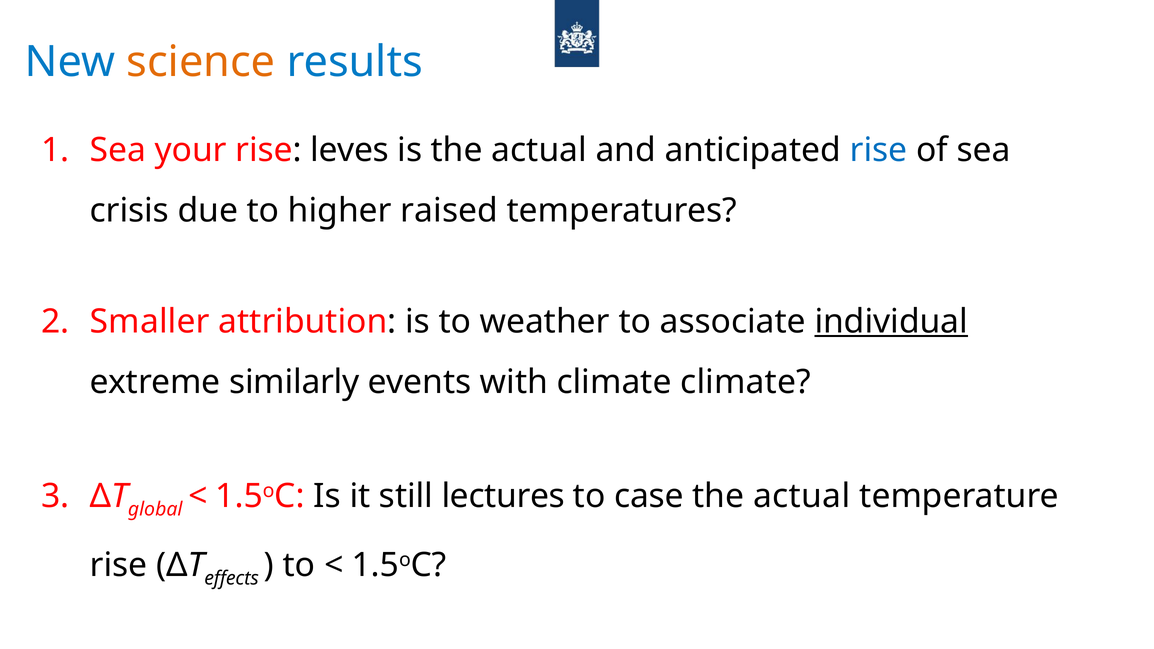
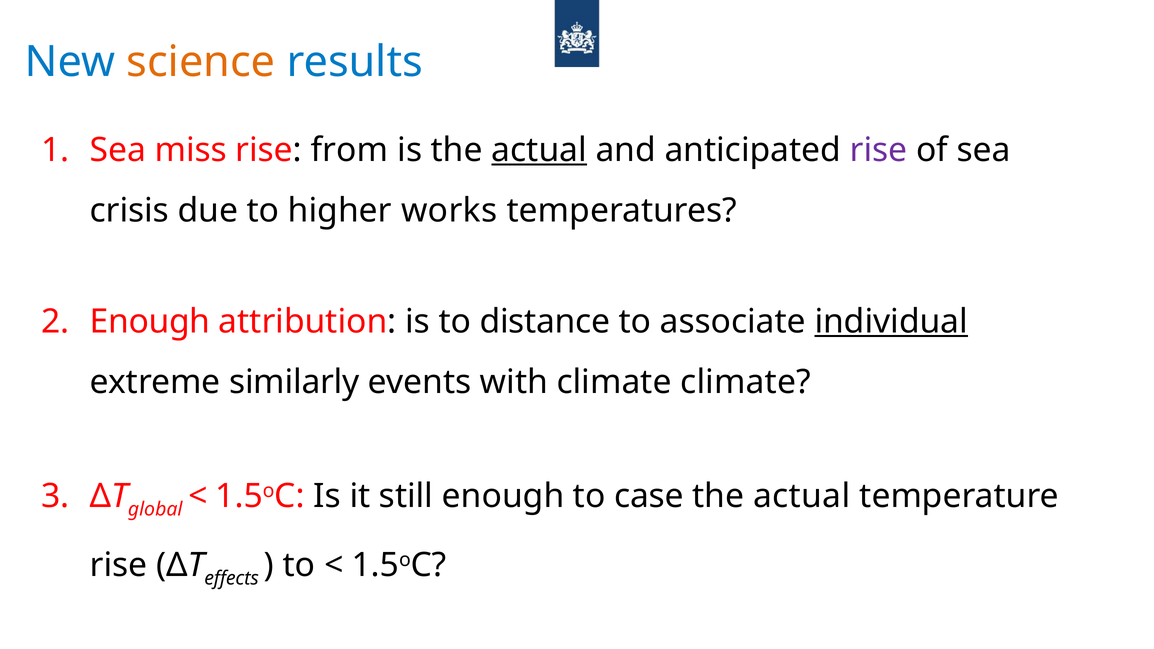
your: your -> miss
leves: leves -> from
actual at (539, 150) underline: none -> present
rise at (879, 150) colour: blue -> purple
raised: raised -> works
Smaller at (150, 322): Smaller -> Enough
weather: weather -> distance
still lectures: lectures -> enough
